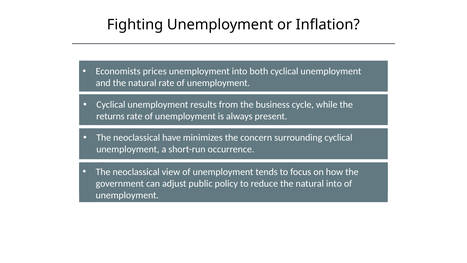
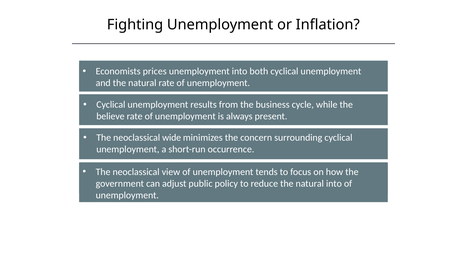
returns: returns -> believe
have: have -> wide
